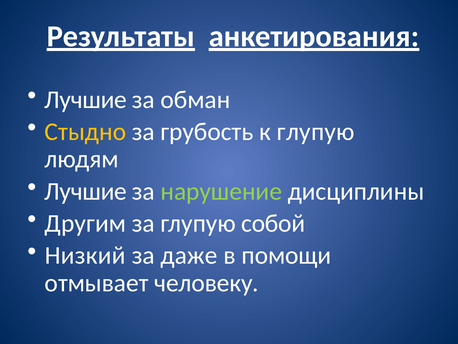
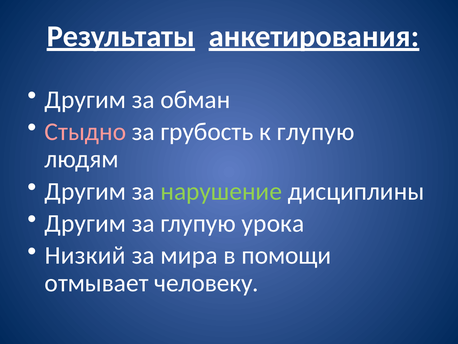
Лучшие at (86, 99): Лучшие -> Другим
Стыдно colour: yellow -> pink
Лучшие at (86, 191): Лучшие -> Другим
собой: собой -> урока
даже: даже -> мира
